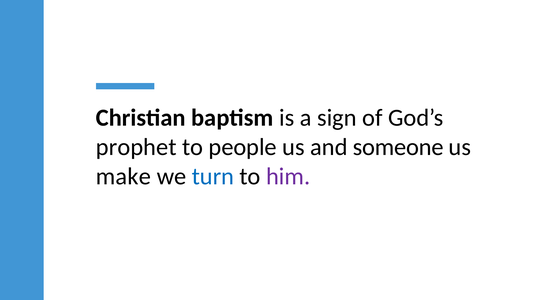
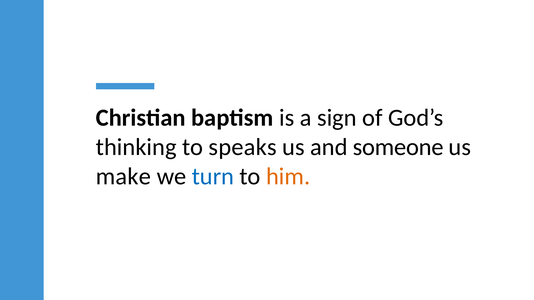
prophet: prophet -> thinking
people: people -> speaks
him colour: purple -> orange
